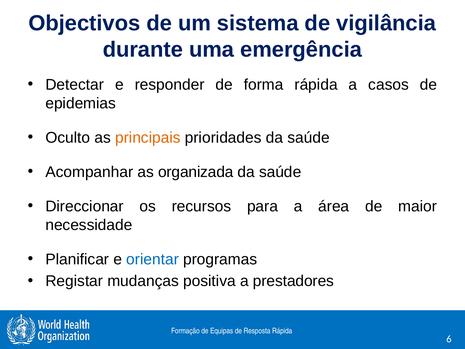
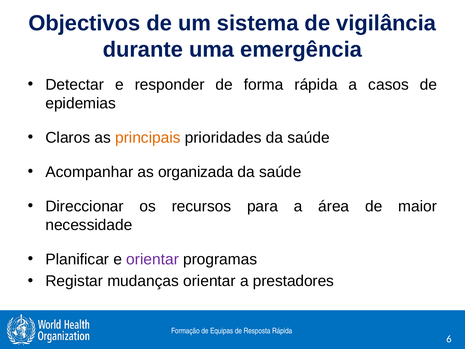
Oculto: Oculto -> Claros
orientar at (153, 259) colour: blue -> purple
mudanças positiva: positiva -> orientar
